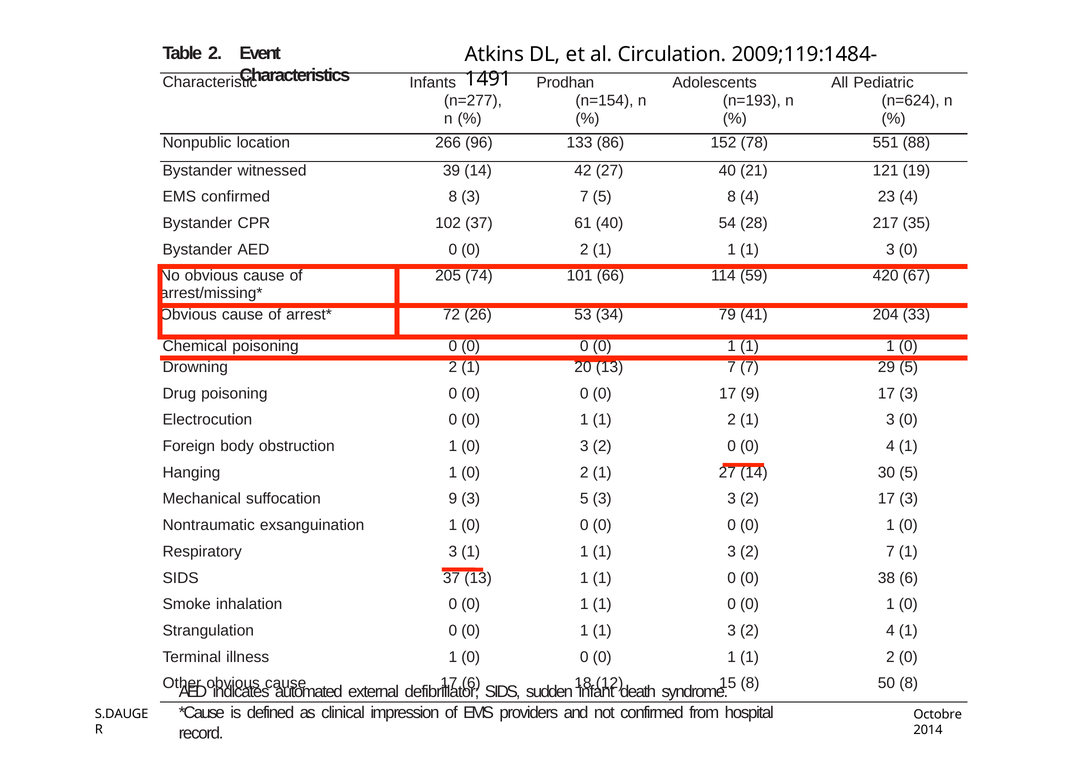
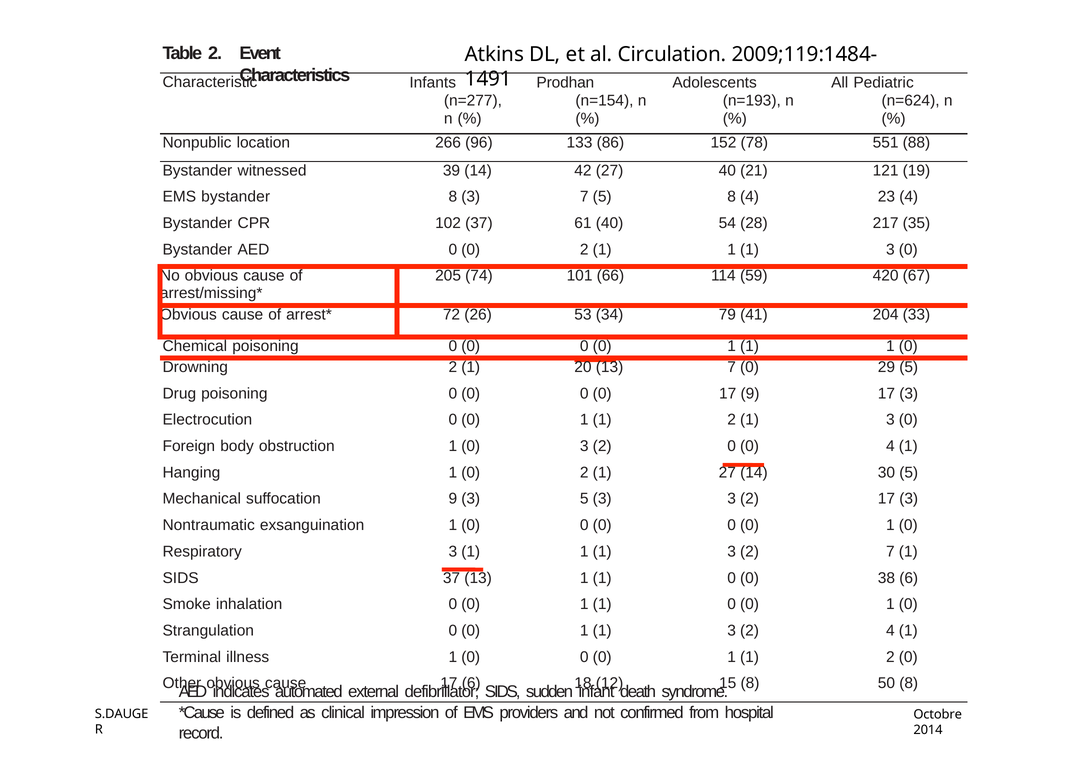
EMS confirmed: confirmed -> bystander
7 7: 7 -> 0
